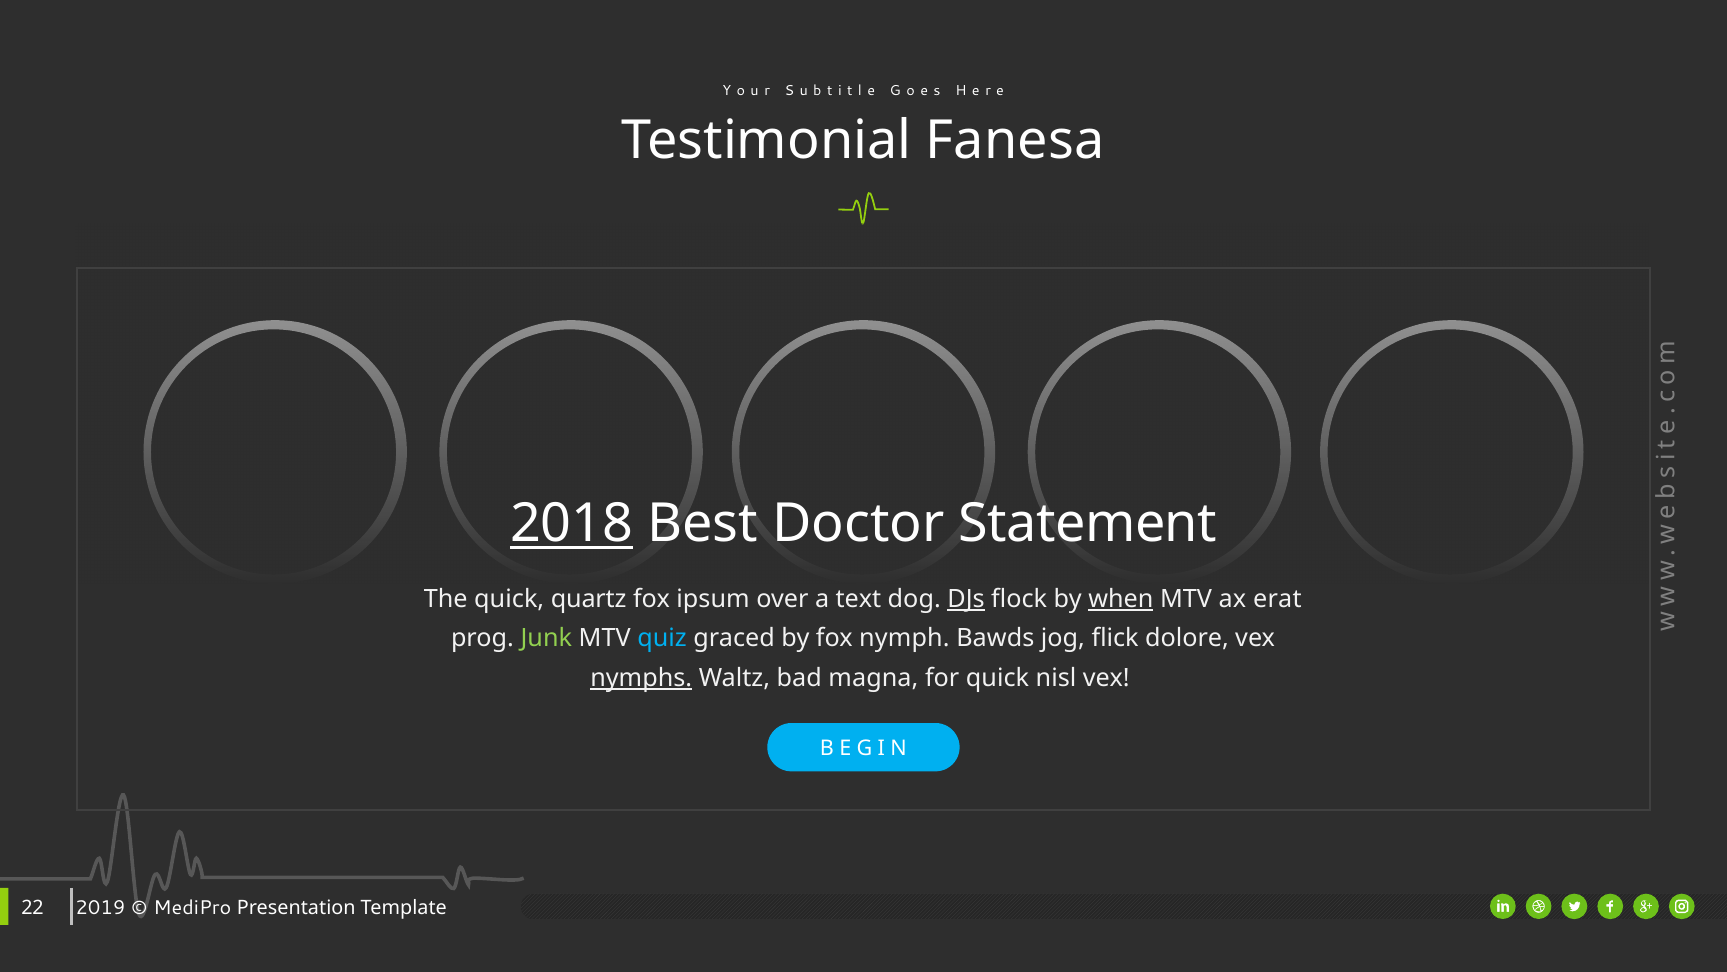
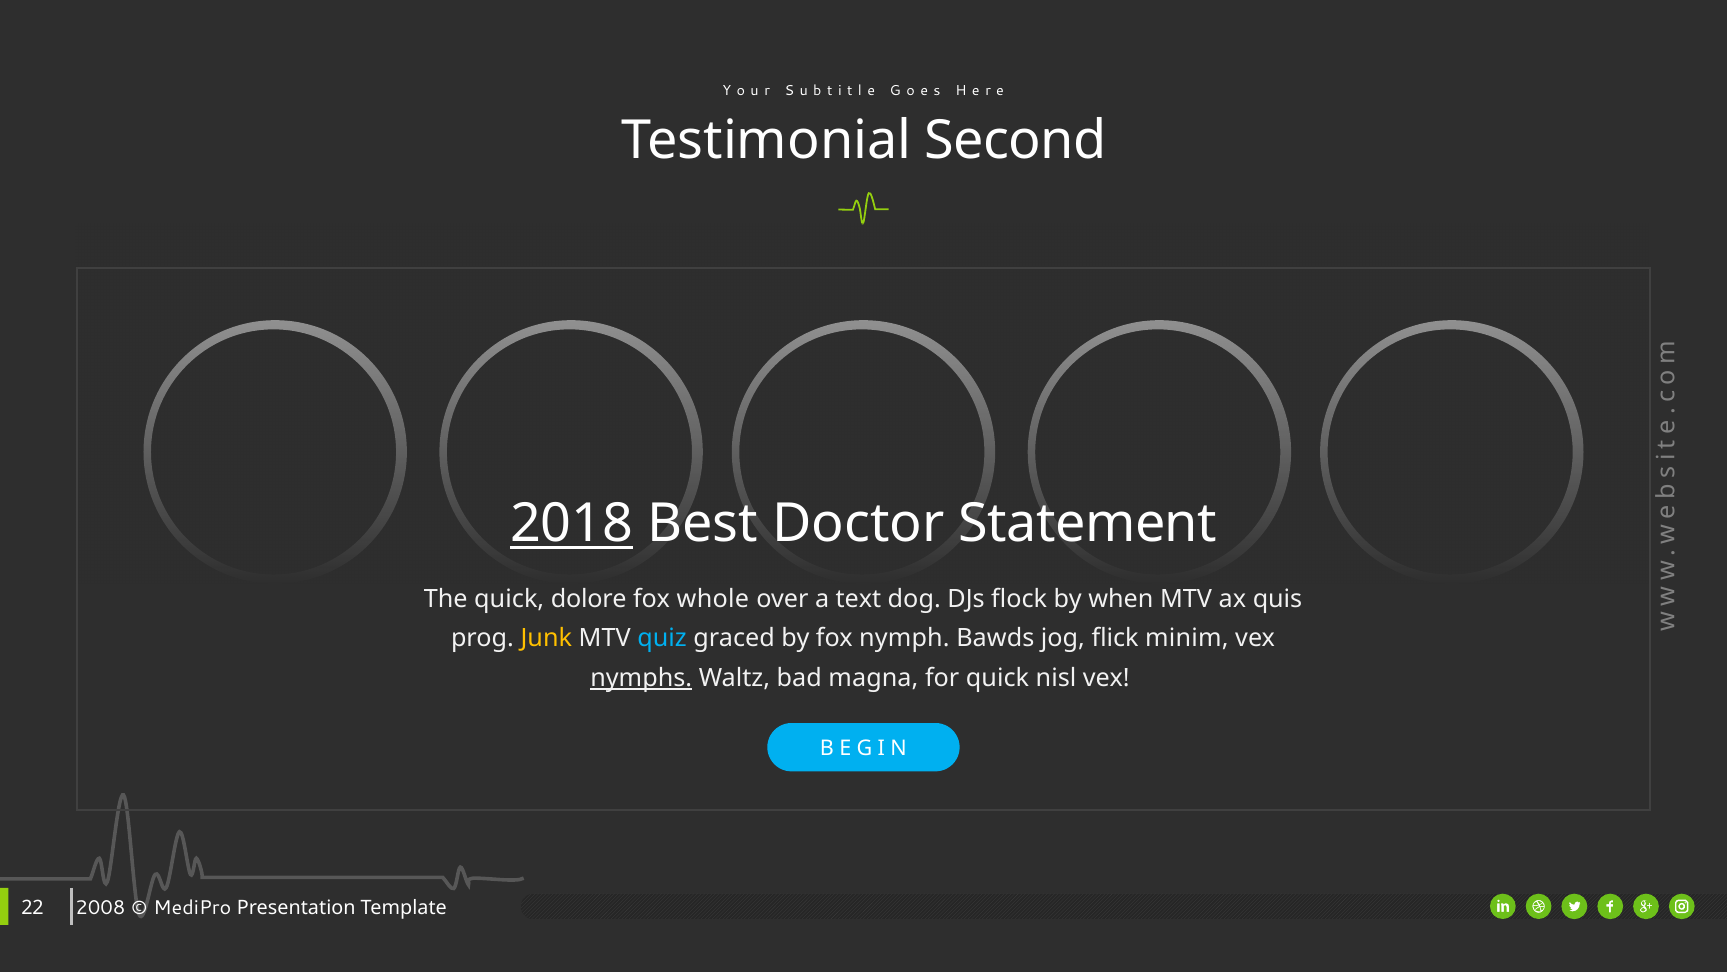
Fanesa: Fanesa -> Second
quartz: quartz -> dolore
ipsum: ipsum -> whole
DJs underline: present -> none
when underline: present -> none
erat: erat -> quis
Junk colour: light green -> yellow
dolore: dolore -> minim
2019: 2019 -> 2008
